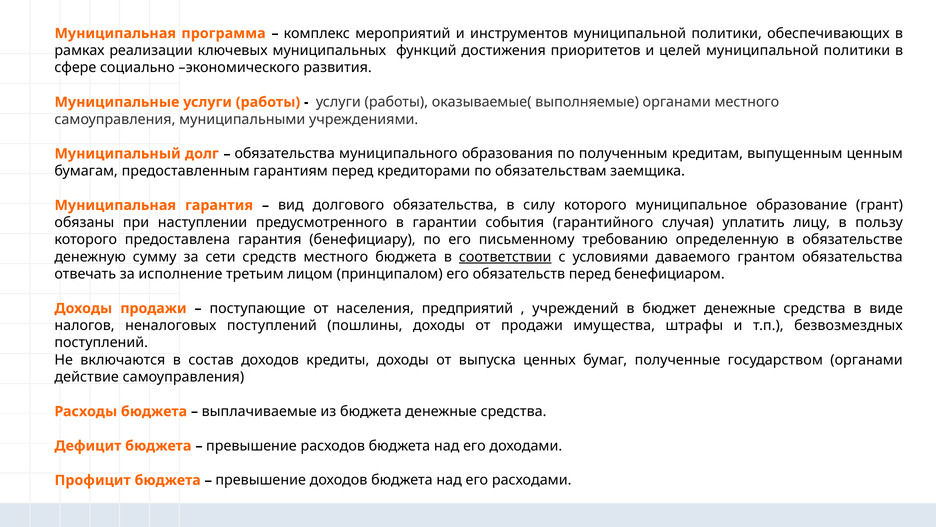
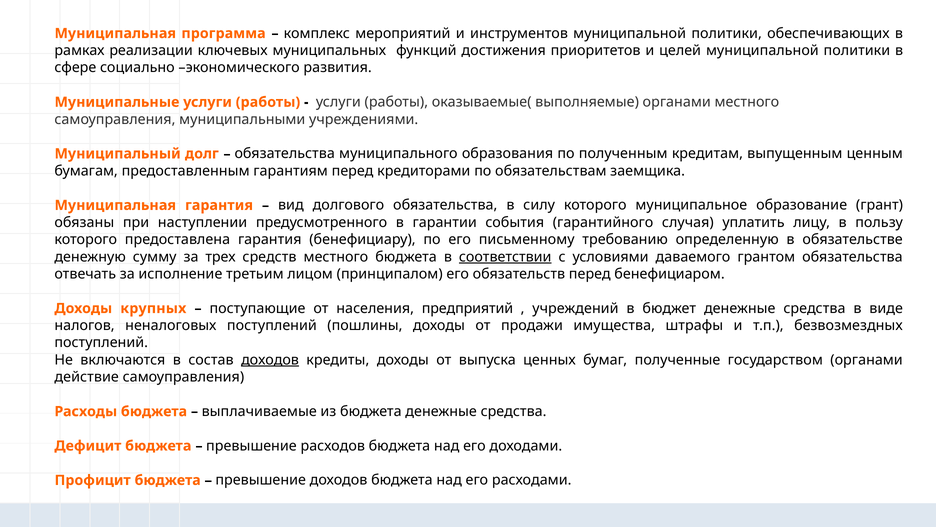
сети: сети -> трех
Доходы продажи: продажи -> крупных
доходов at (270, 360) underline: none -> present
